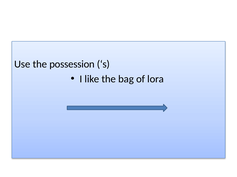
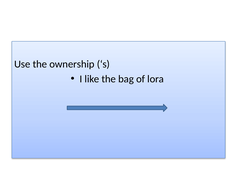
possession: possession -> ownership
